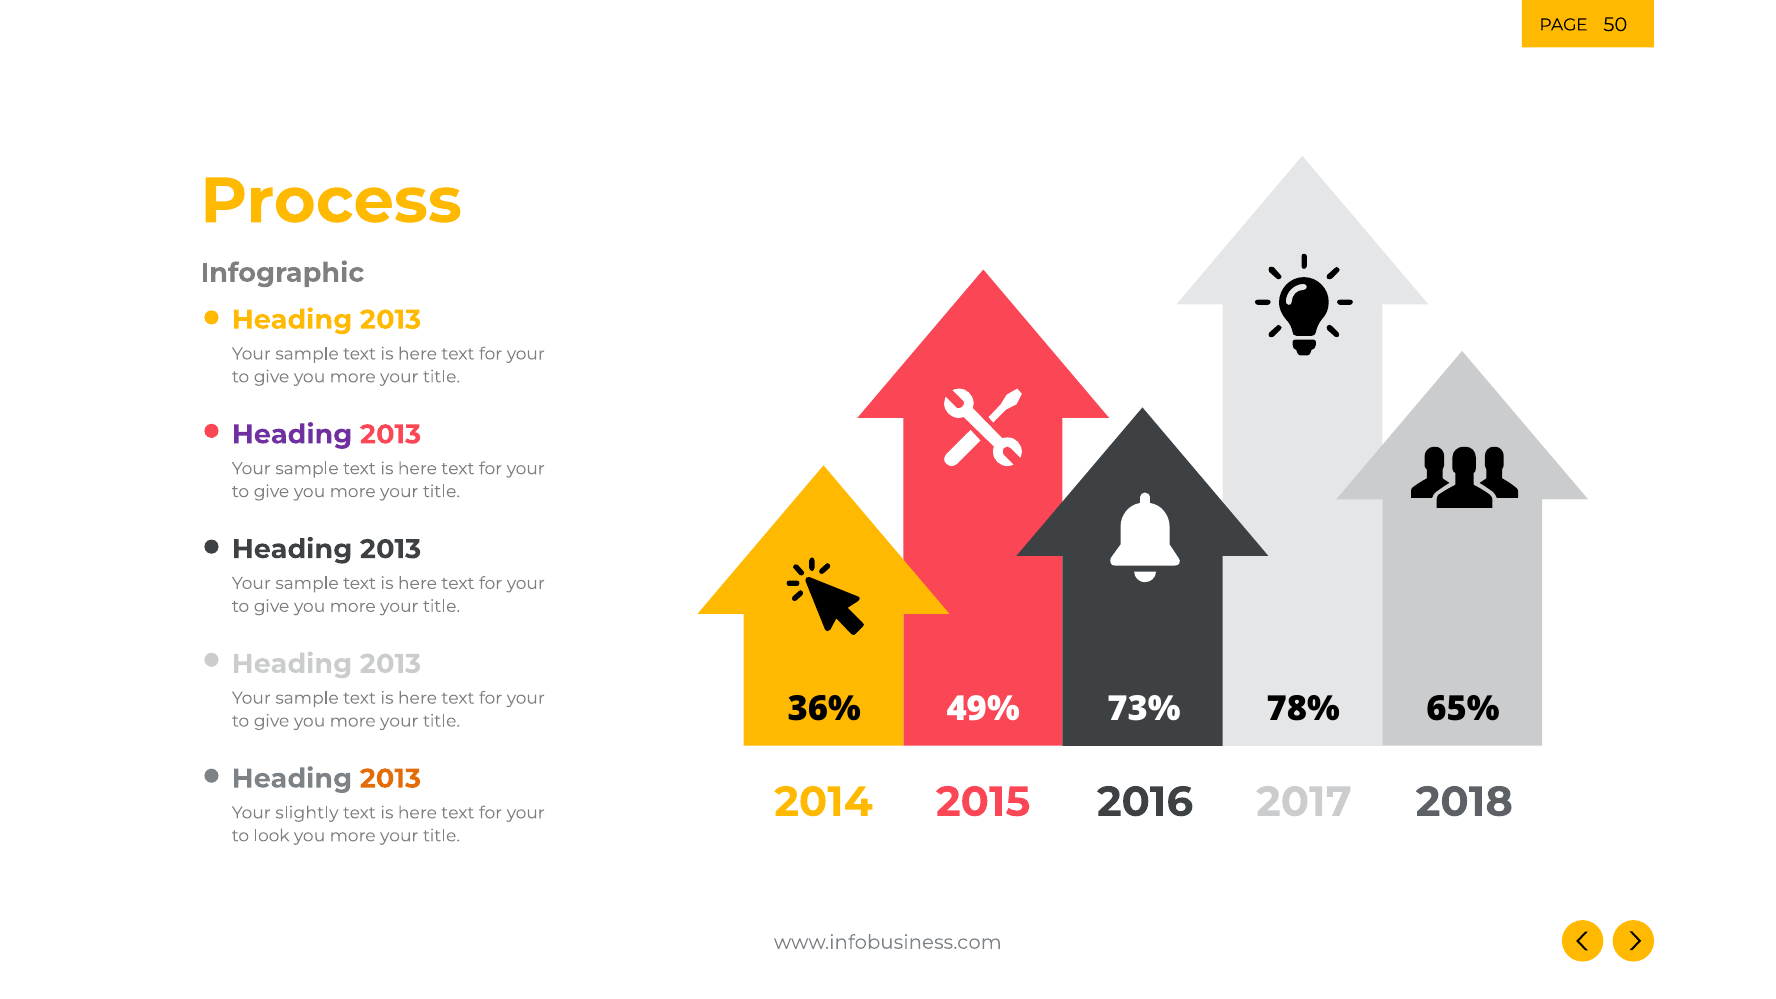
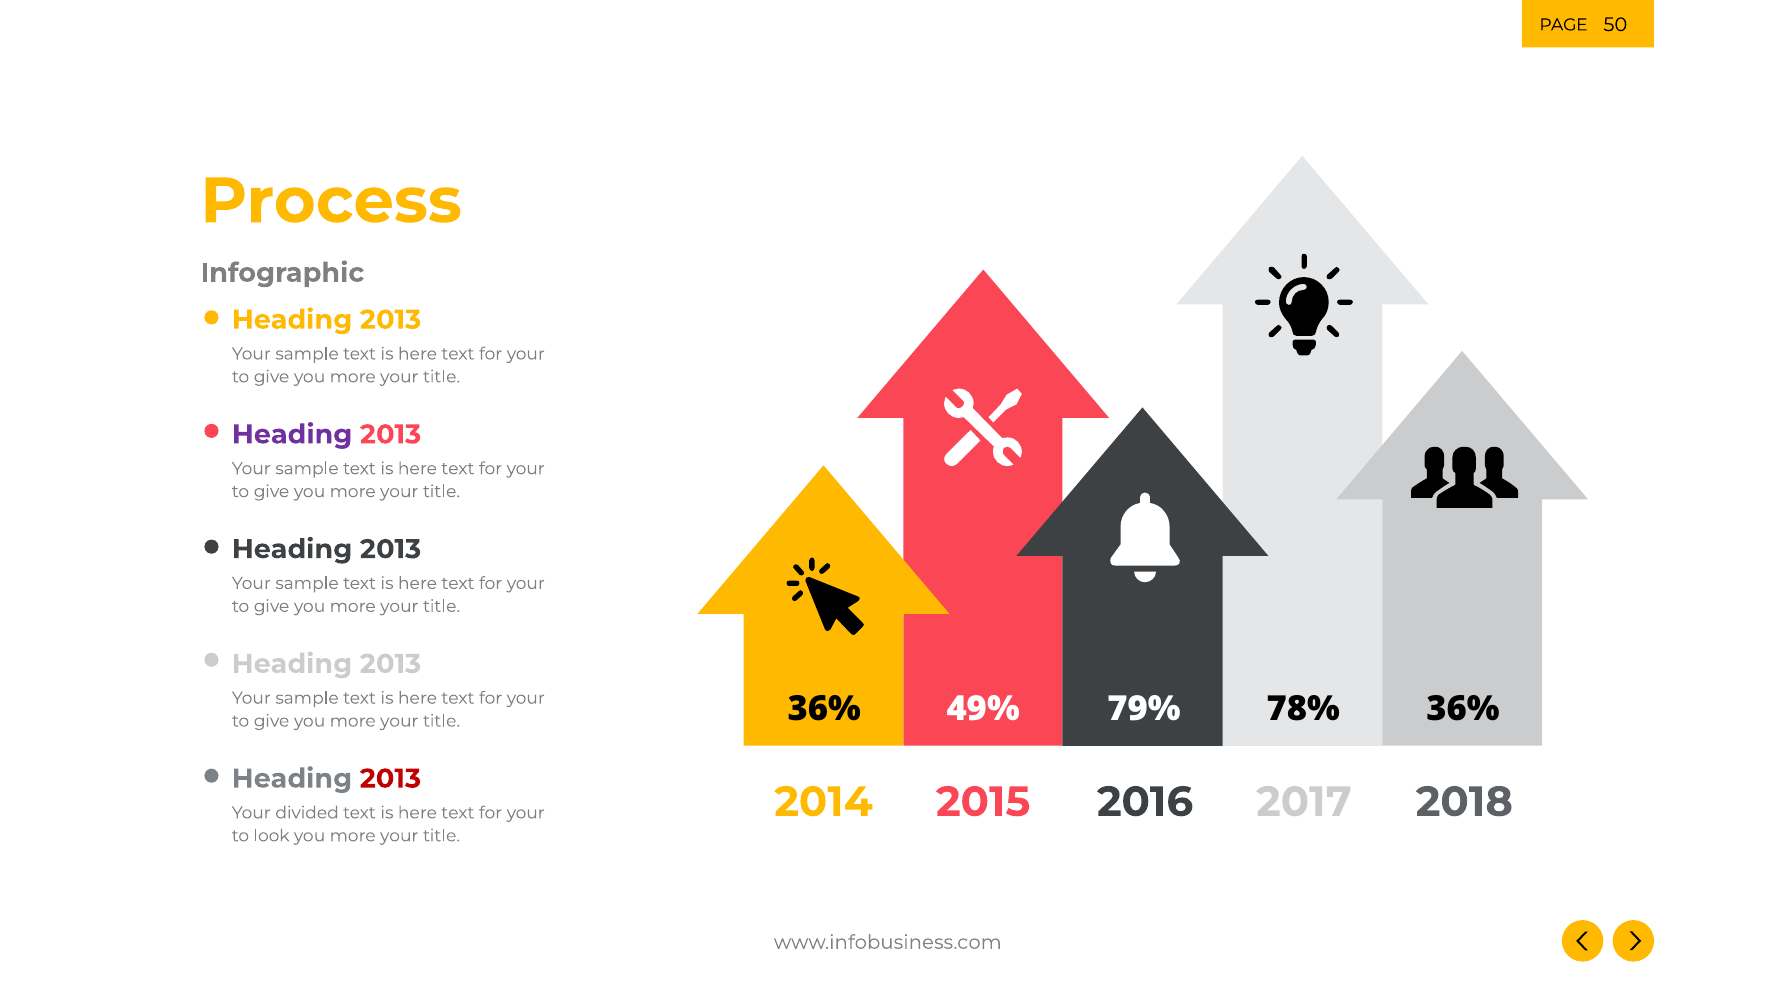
73%: 73% -> 79%
78% 65%: 65% -> 36%
2013 at (390, 779) colour: orange -> red
slightly: slightly -> divided
